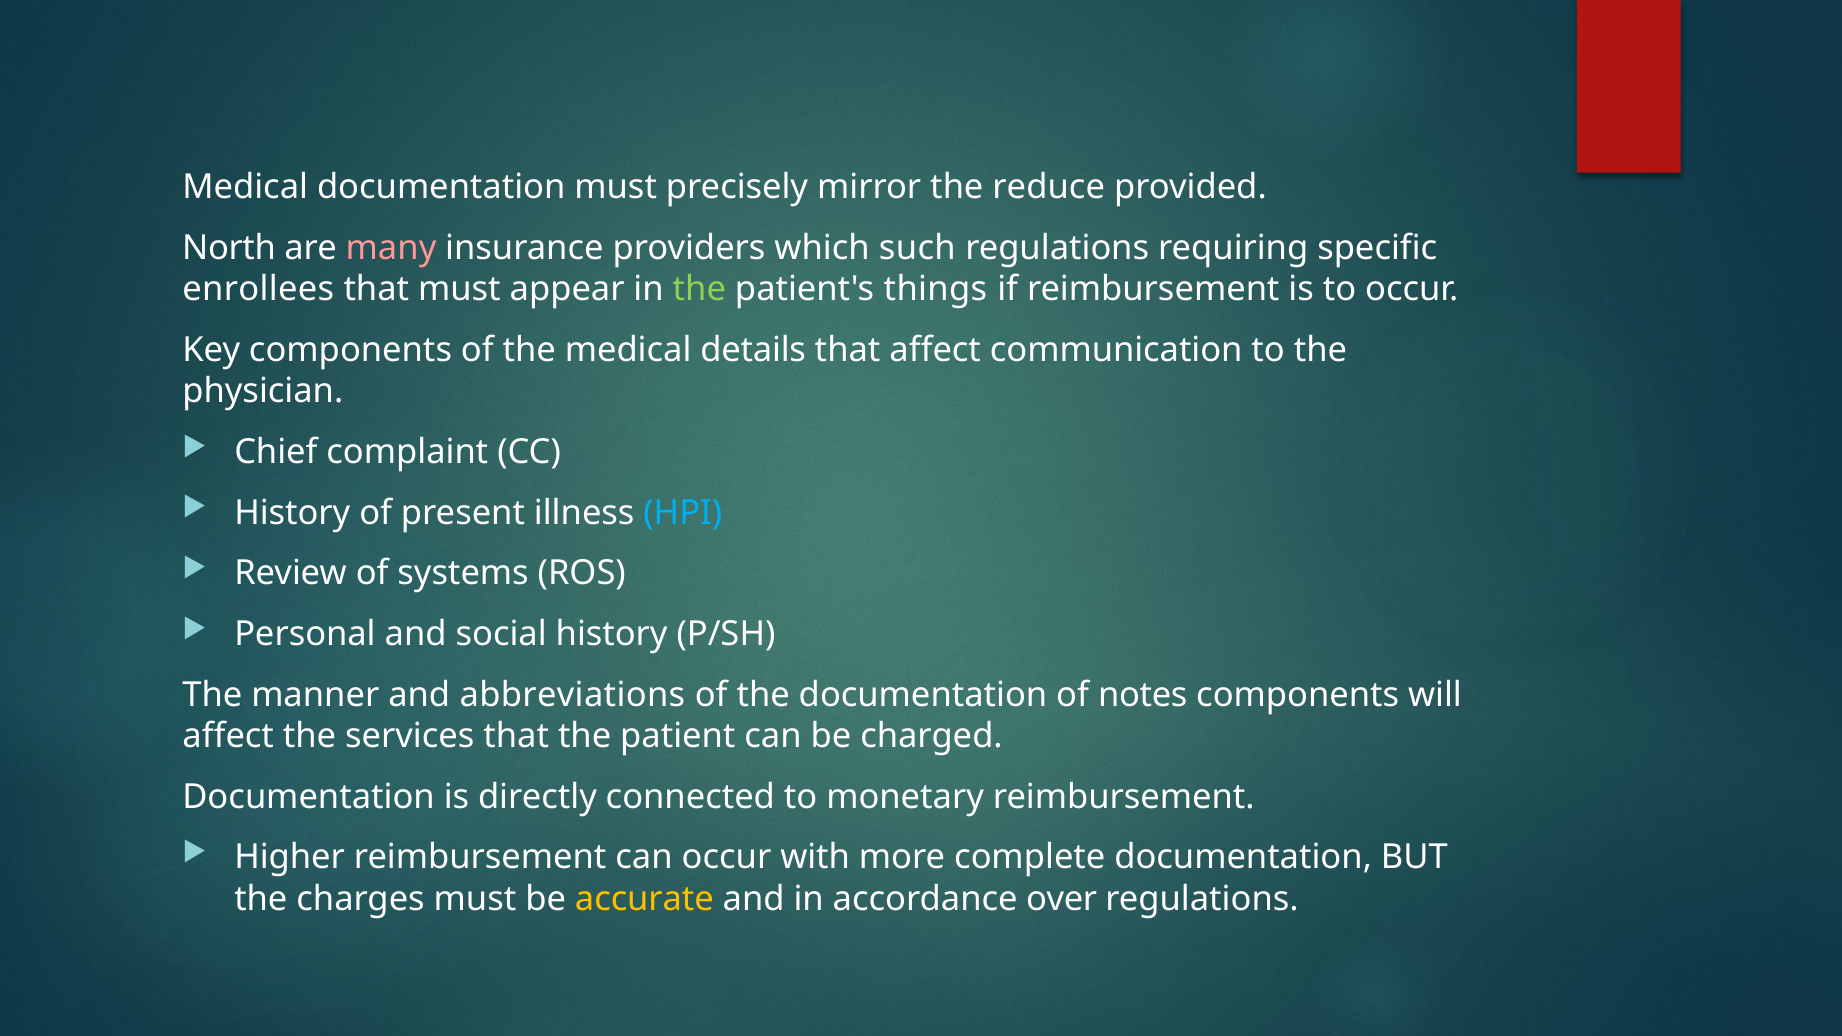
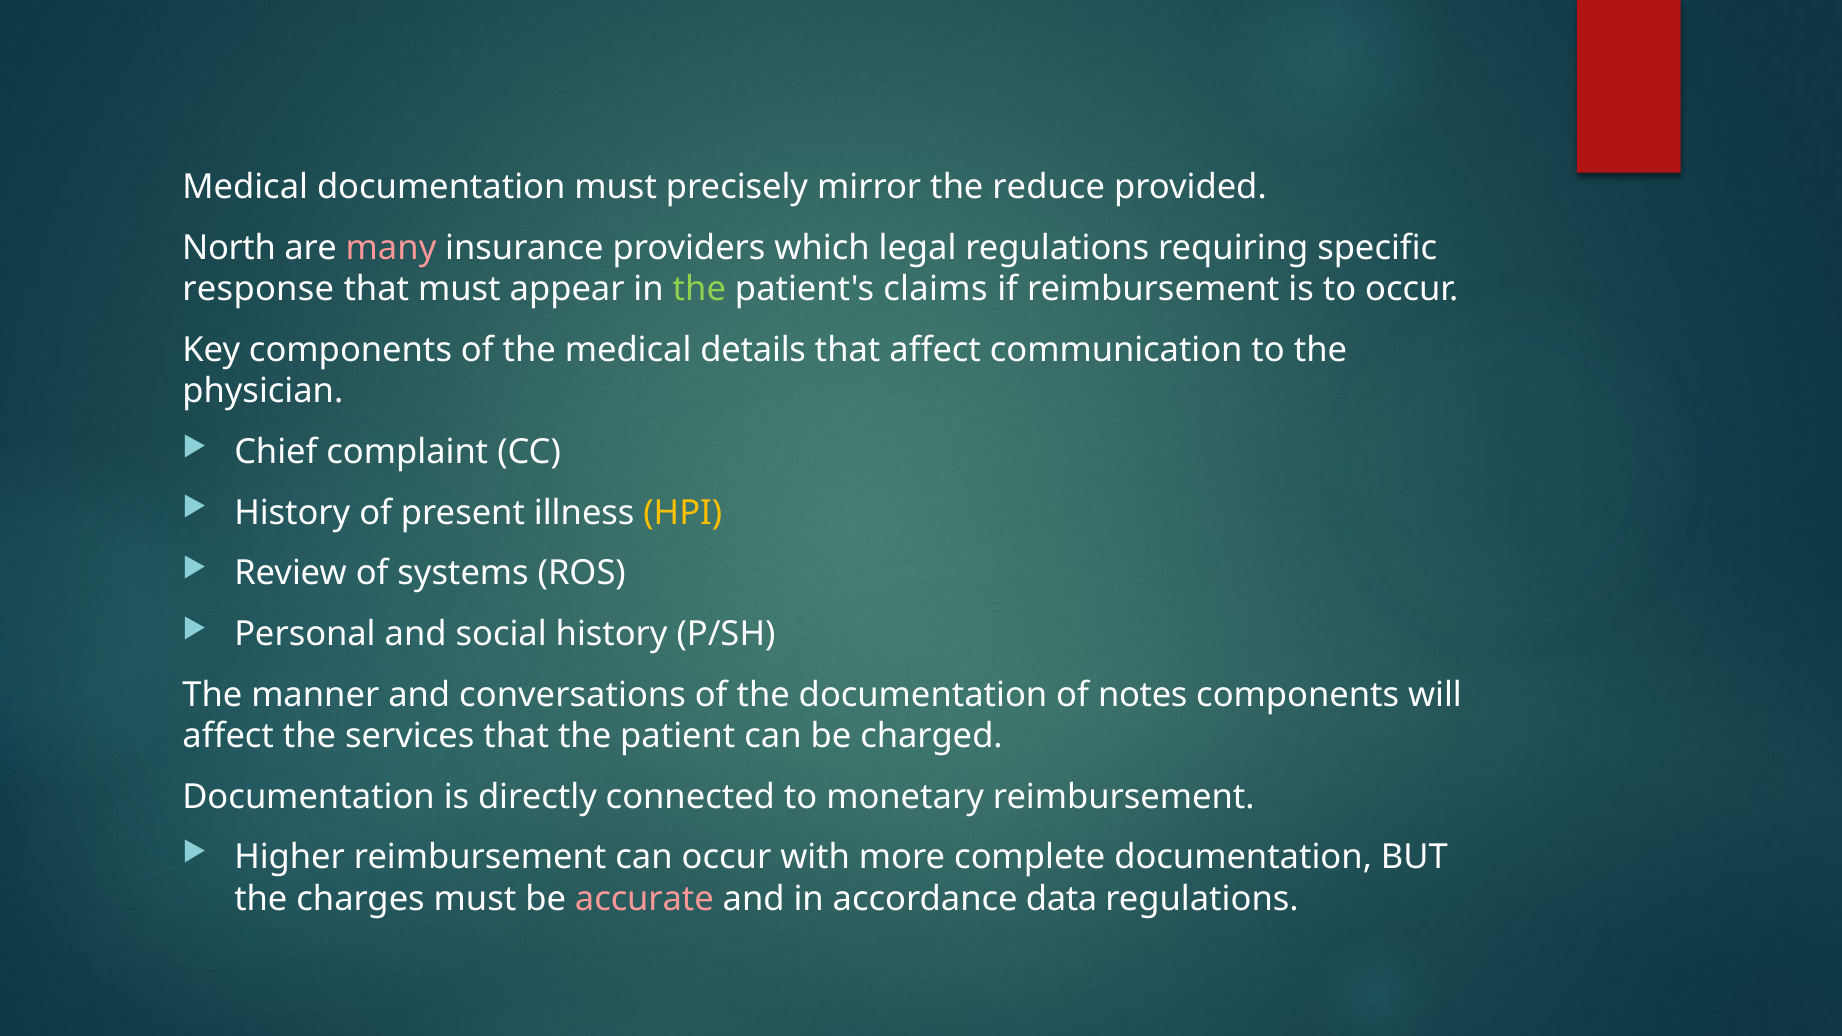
such: such -> legal
enrollees: enrollees -> response
things: things -> claims
HPI colour: light blue -> yellow
abbreviations: abbreviations -> conversations
accurate colour: yellow -> pink
over: over -> data
